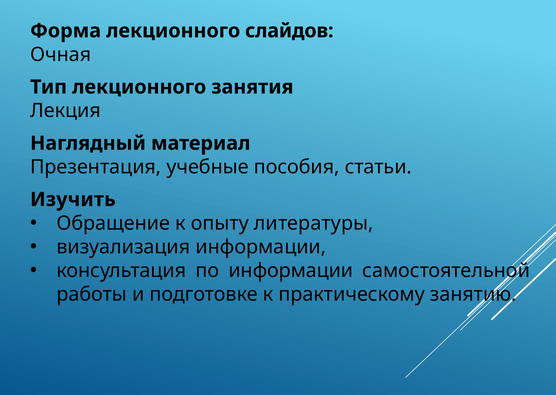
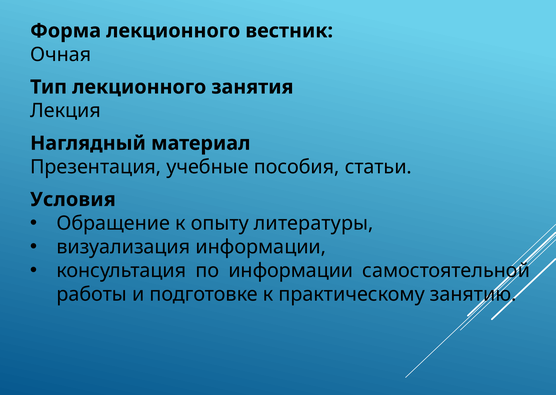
слайдов: слайдов -> вестник
Изучить: Изучить -> Условия
